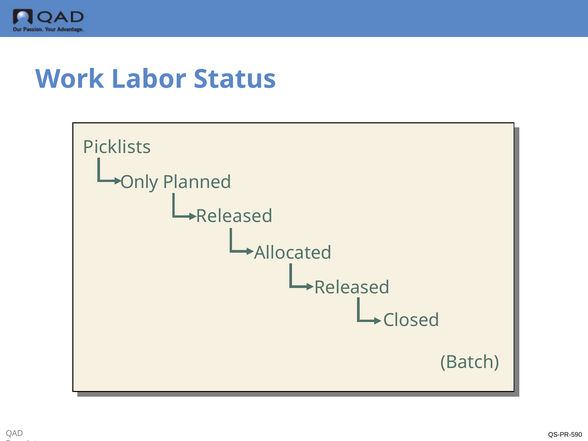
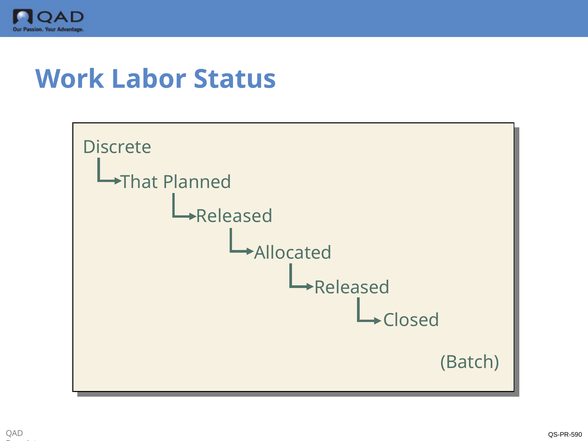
Picklists: Picklists -> Discrete
Only: Only -> That
